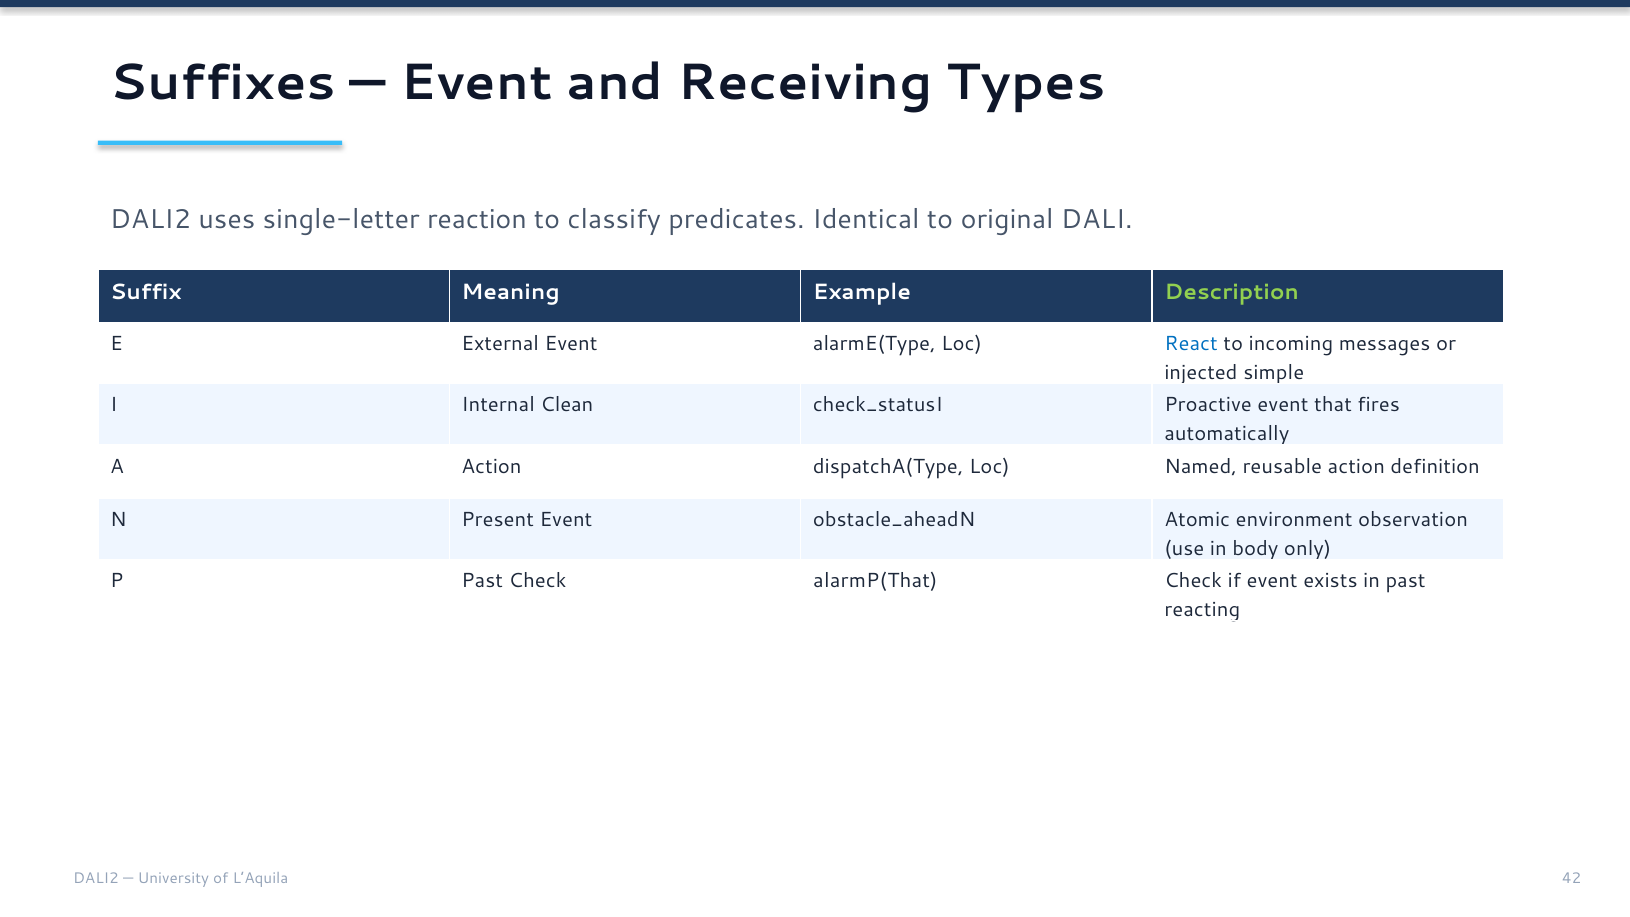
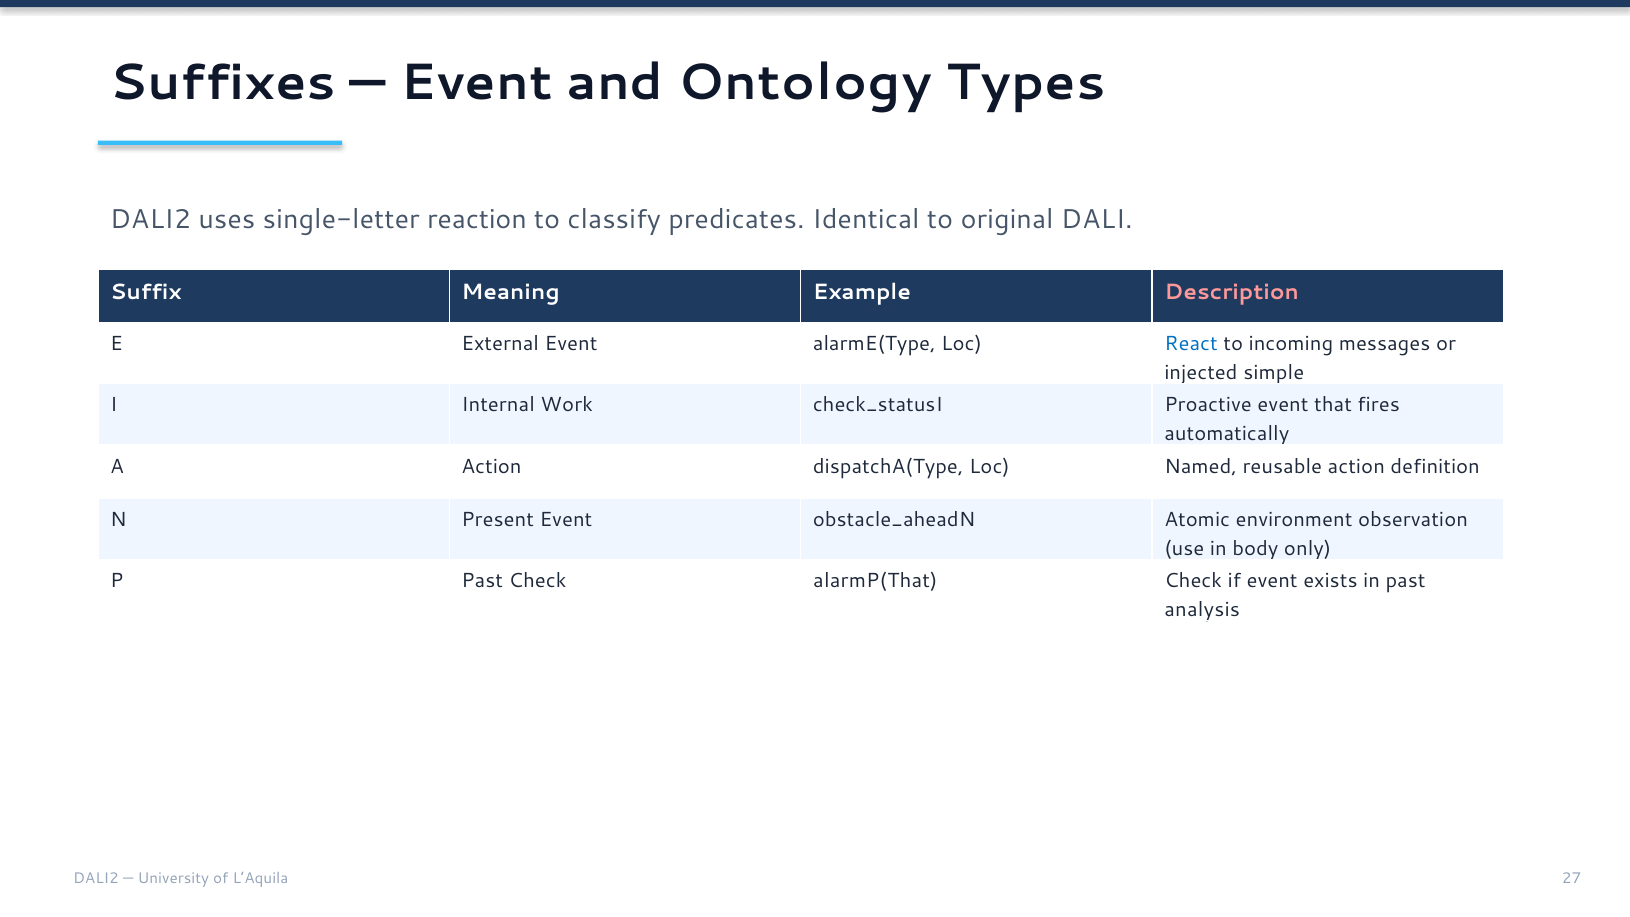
Receiving: Receiving -> Ontology
Description colour: light green -> pink
Clean: Clean -> Work
reacting: reacting -> analysis
42: 42 -> 27
